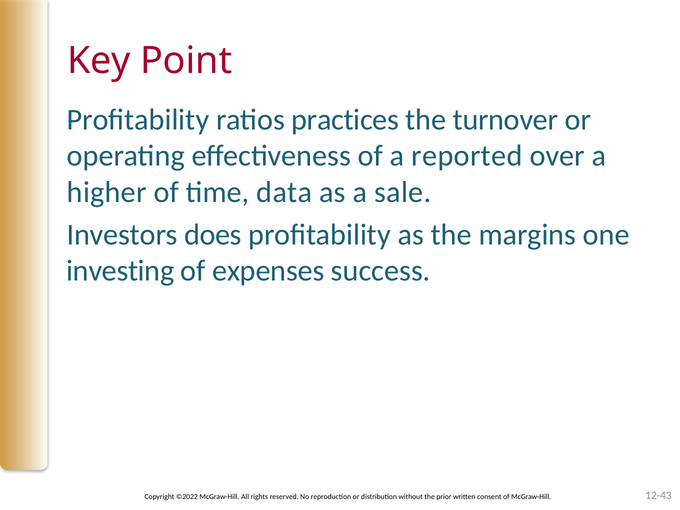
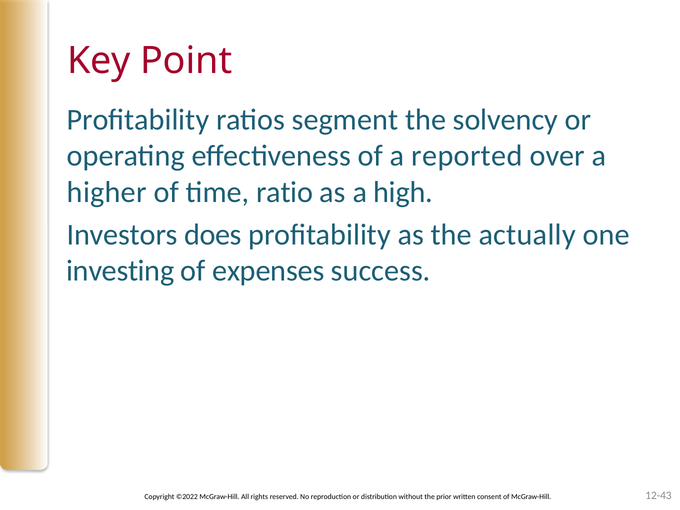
practices: practices -> segment
turnover: turnover -> solvency
data: data -> ratio
sale: sale -> high
margins: margins -> actually
